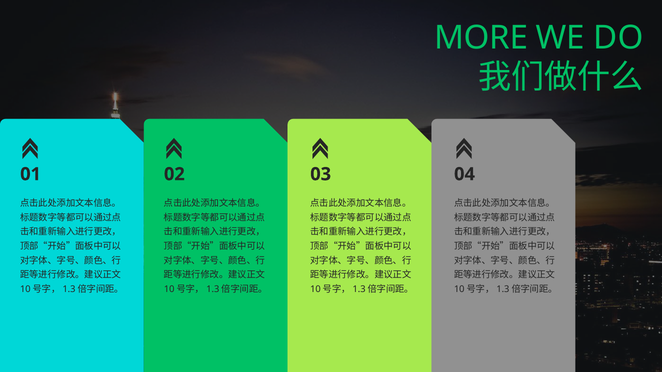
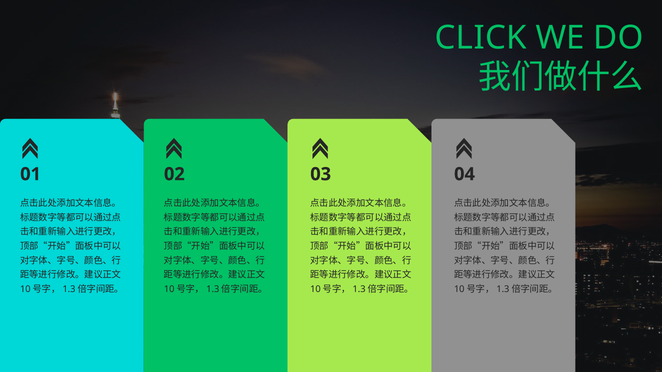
MORE: MORE -> CLICK
